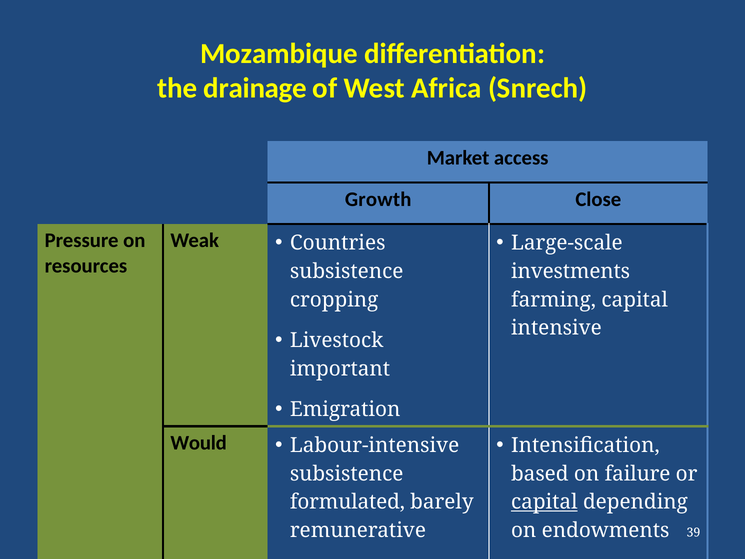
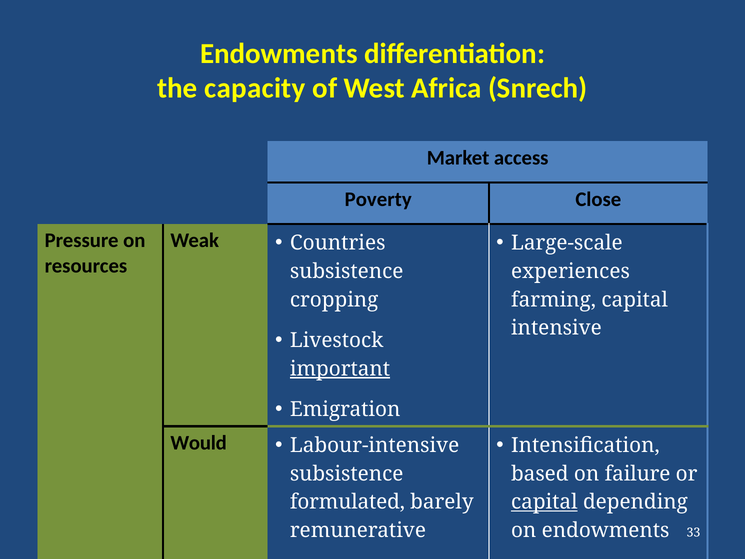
Mozambique at (279, 54): Mozambique -> Endowments
drainage: drainage -> capacity
Growth: Growth -> Poverty
investments: investments -> experiences
important underline: none -> present
39: 39 -> 33
